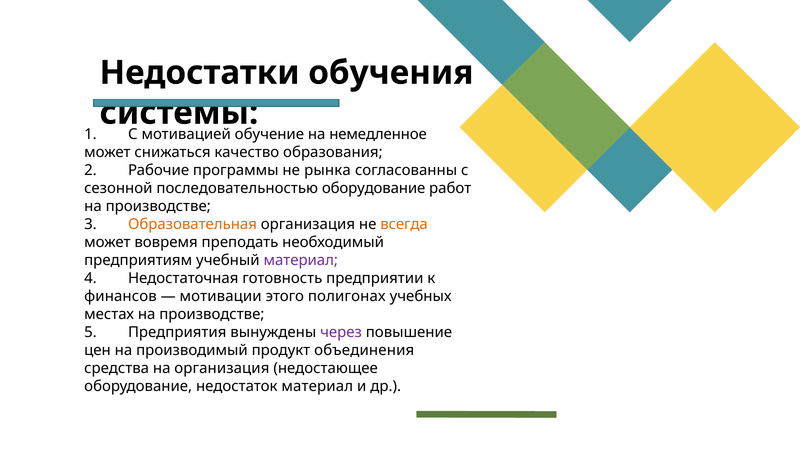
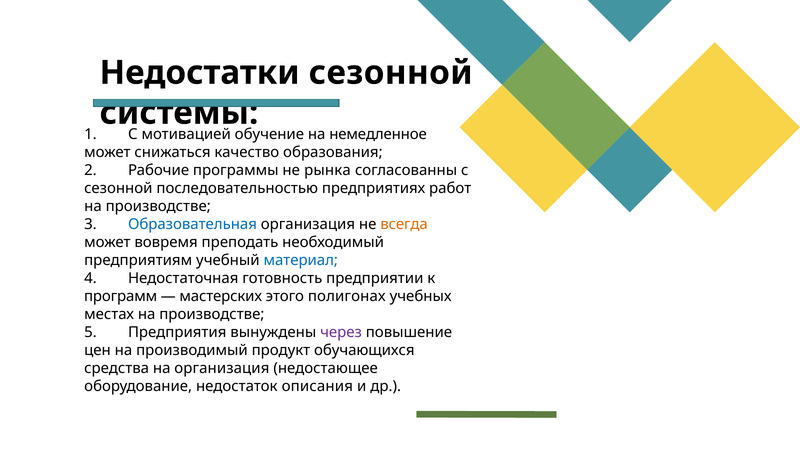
Недостатки обучения: обучения -> сезонной
последовательностью оборудование: оборудование -> предприятиях
Образовательная colour: orange -> blue
материал at (301, 260) colour: purple -> blue
финансов: финансов -> программ
мотивации: мотивации -> мастерских
объединения: объединения -> обучающихся
недостаток материал: материал -> описания
